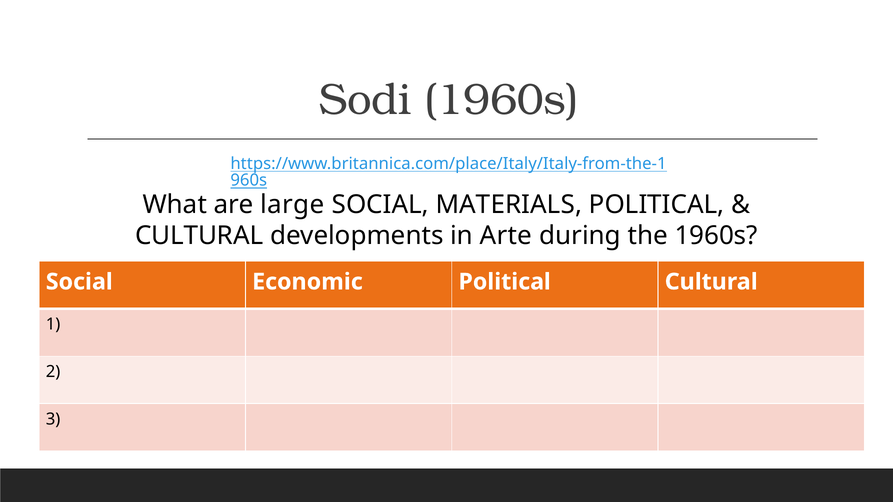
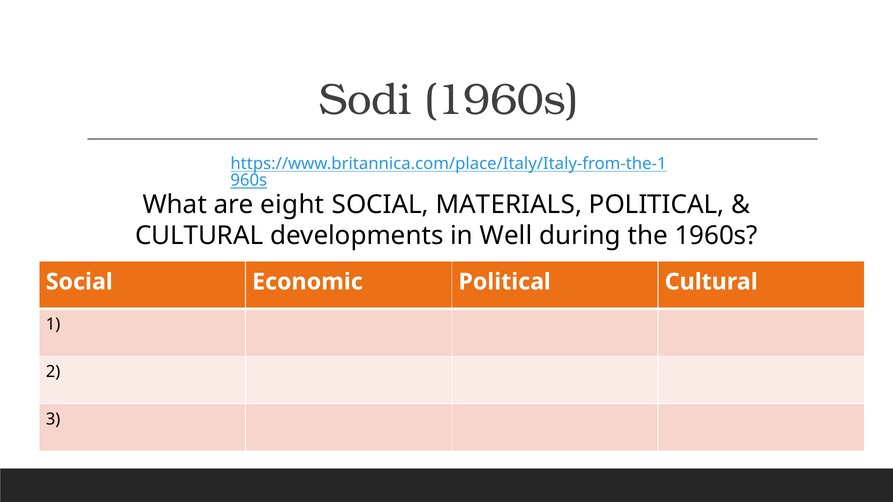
large: large -> eight
Arte: Arte -> Well
